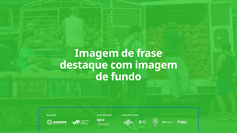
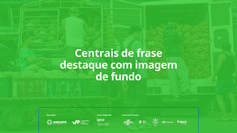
Imagem at (97, 53): Imagem -> Centrais
